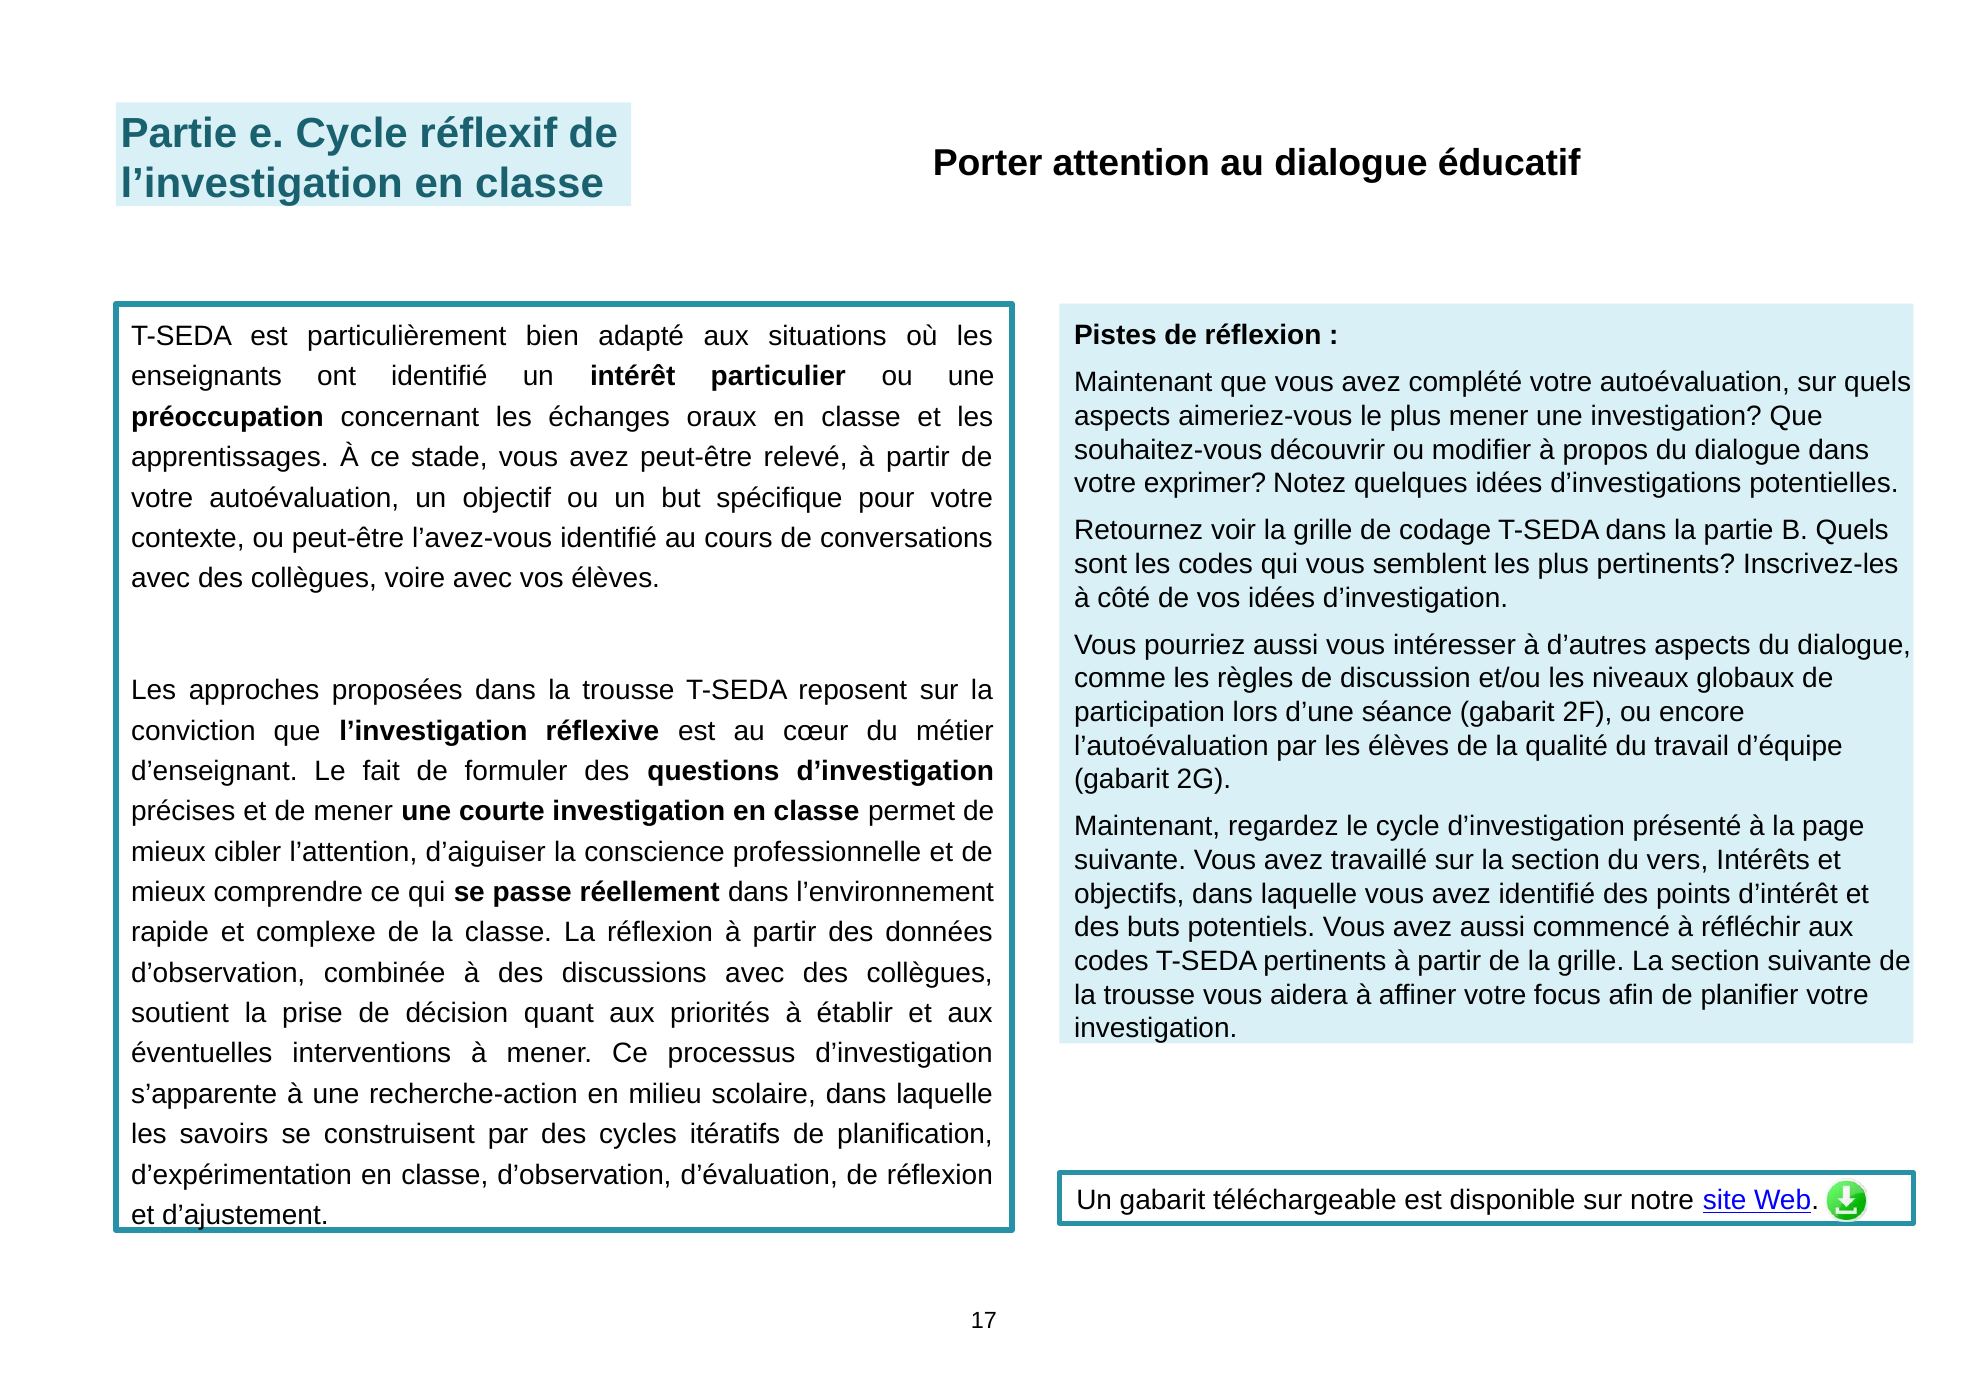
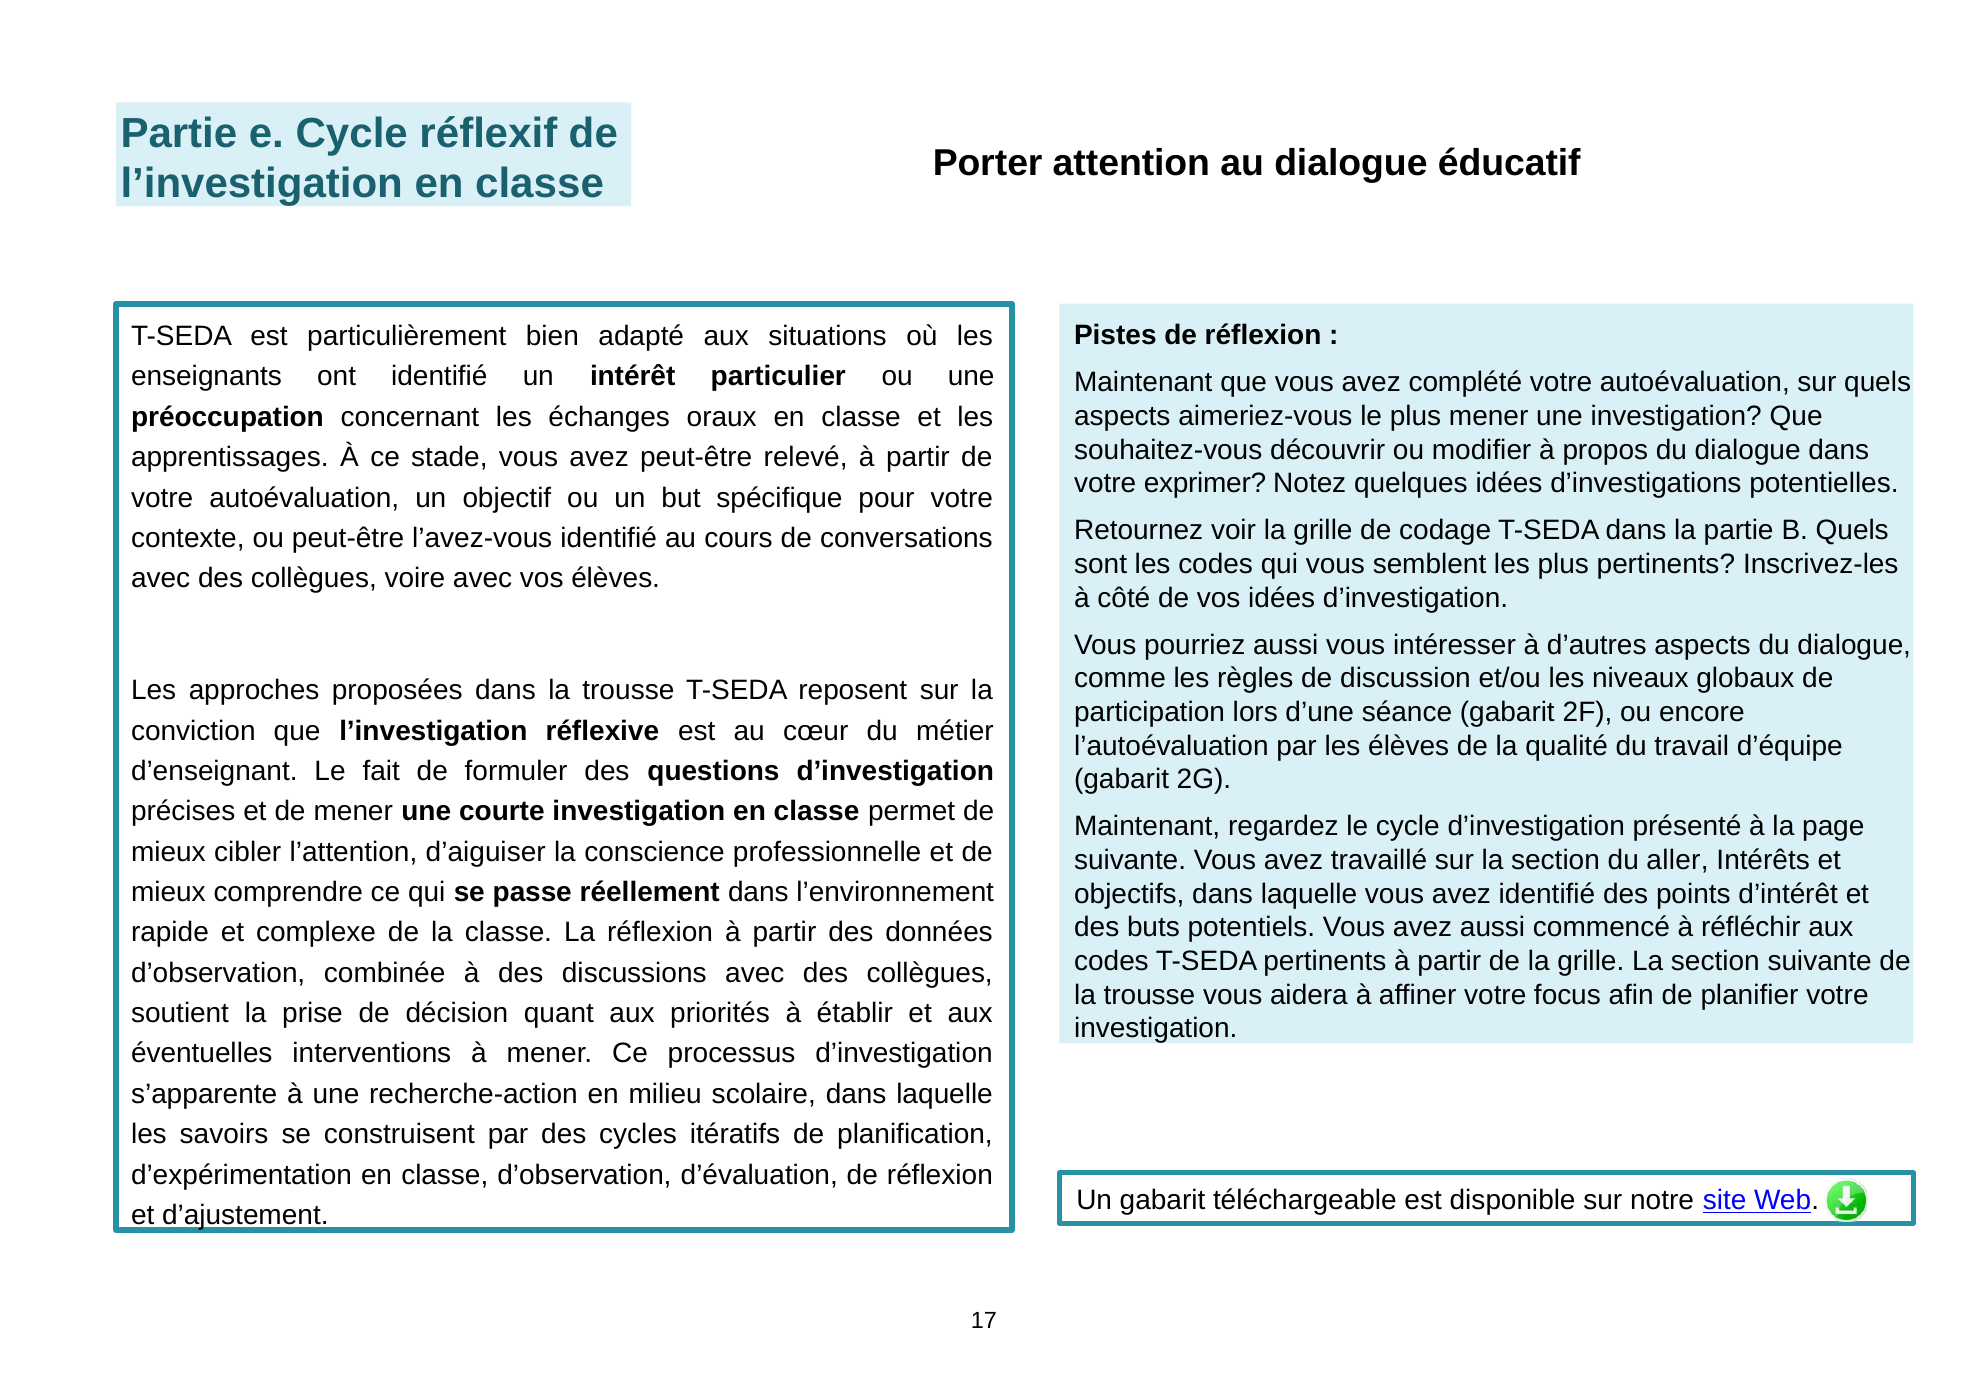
vers: vers -> aller
